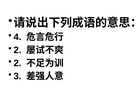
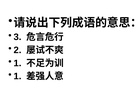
4: 4 -> 3
2 at (18, 63): 2 -> 1
3 at (18, 76): 3 -> 1
